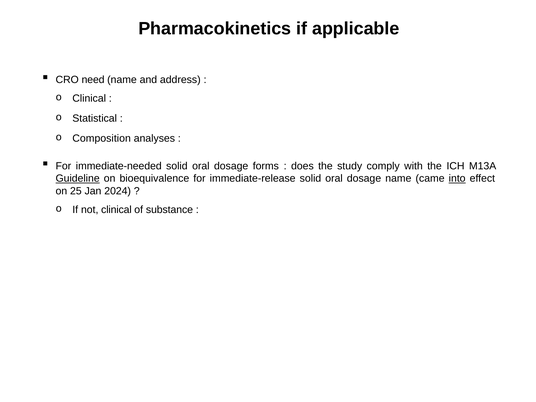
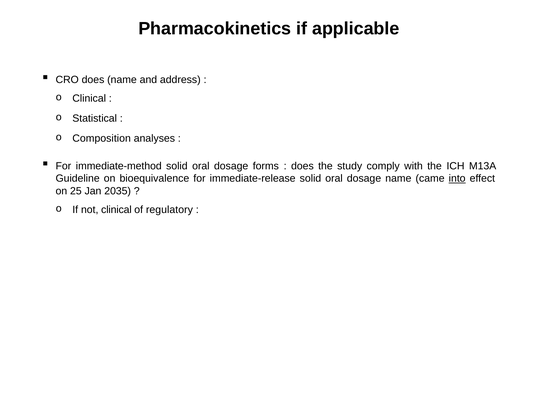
CRO need: need -> does
immediate-needed: immediate-needed -> immediate-method
Guideline underline: present -> none
2024: 2024 -> 2035
substance: substance -> regulatory
